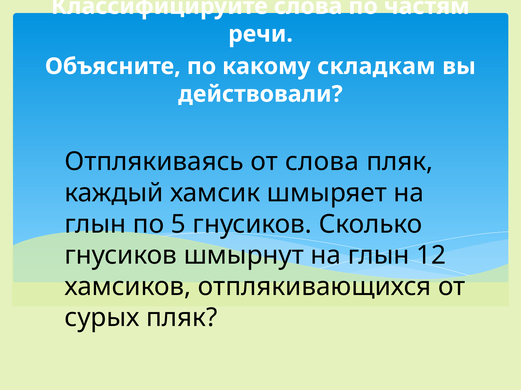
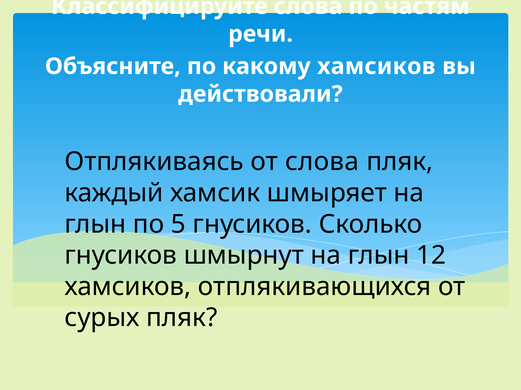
какому складкам: складкам -> хамсиков
